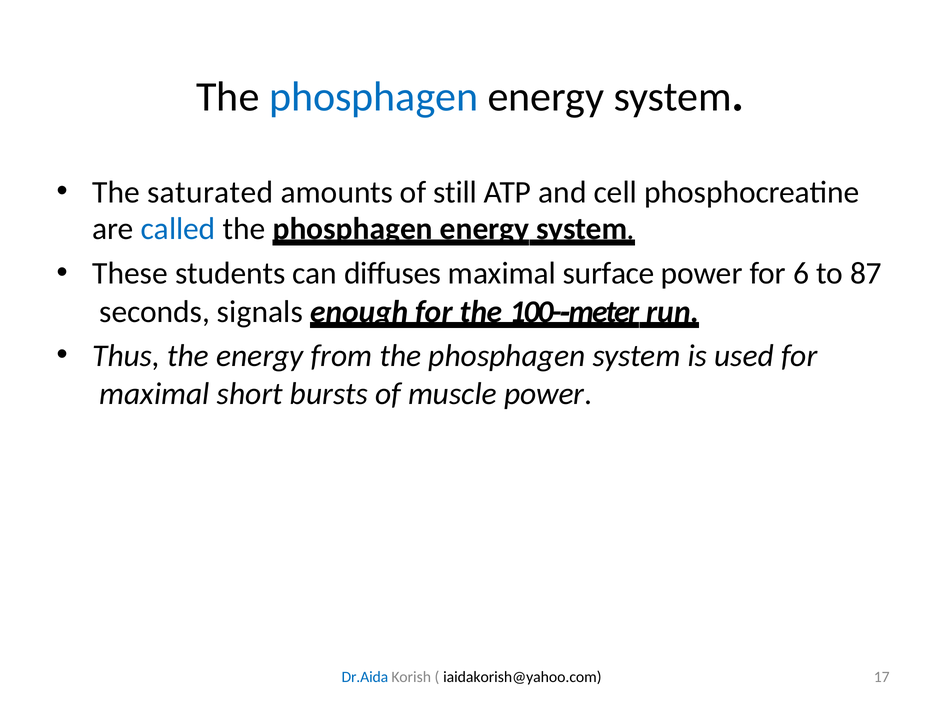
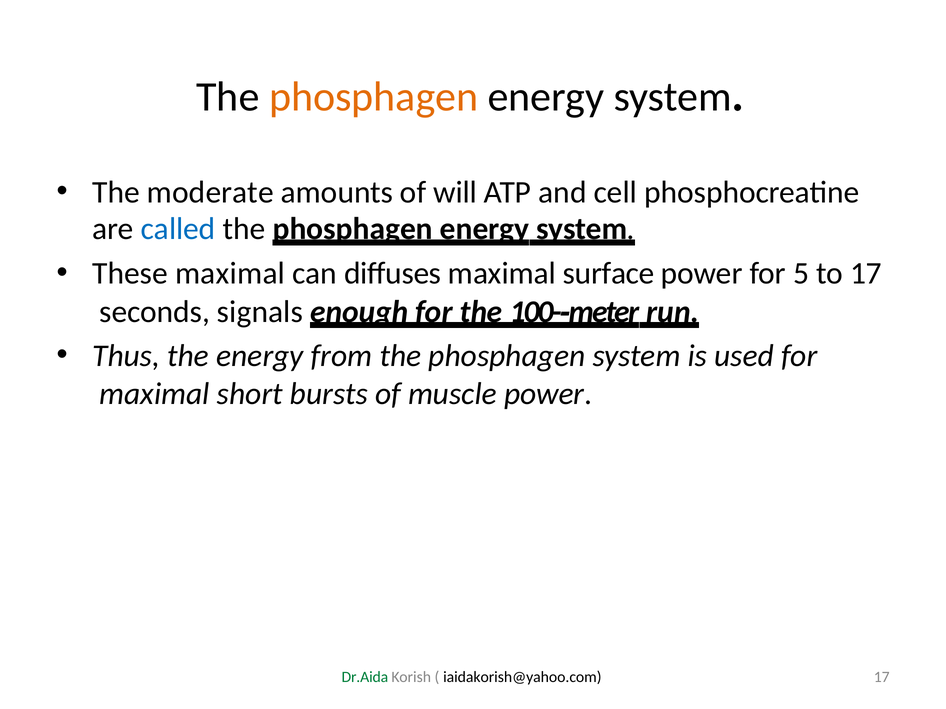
phosphagen at (374, 97) colour: blue -> orange
saturated: saturated -> moderate
still: still -> will
These students: students -> maximal
6: 6 -> 5
to 87: 87 -> 17
Dr.Aida colour: blue -> green
